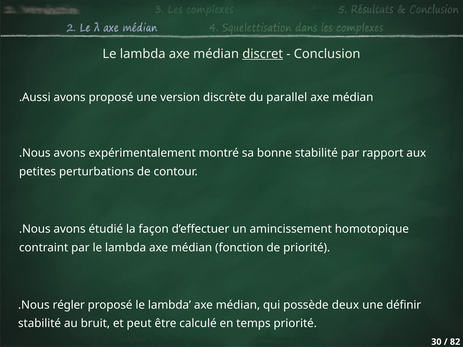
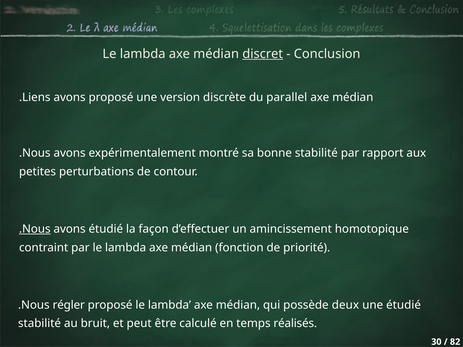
.Aussi: .Aussi -> .Liens
.Nous at (35, 229) underline: none -> present
une définir: définir -> étudié
temps priorité: priorité -> réalisés
